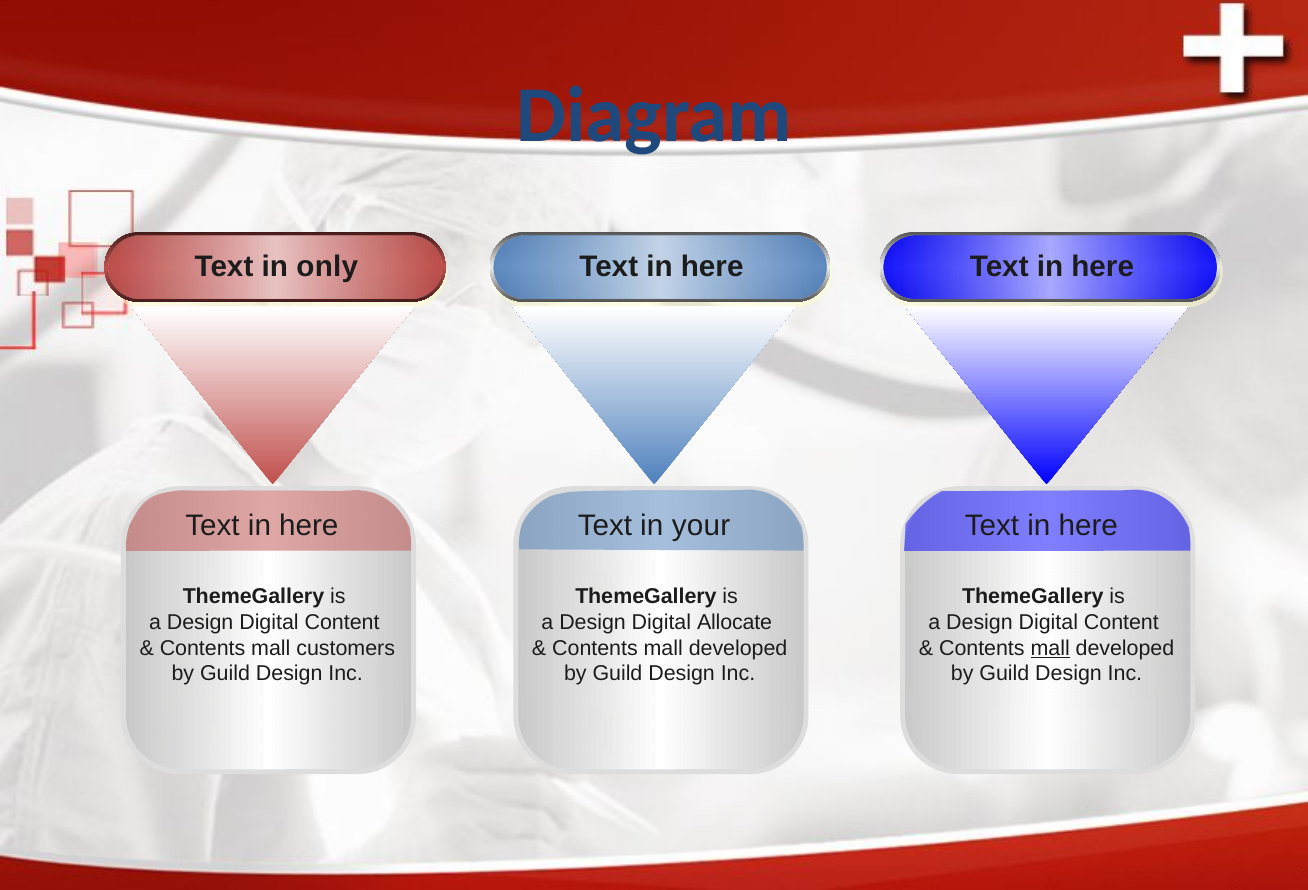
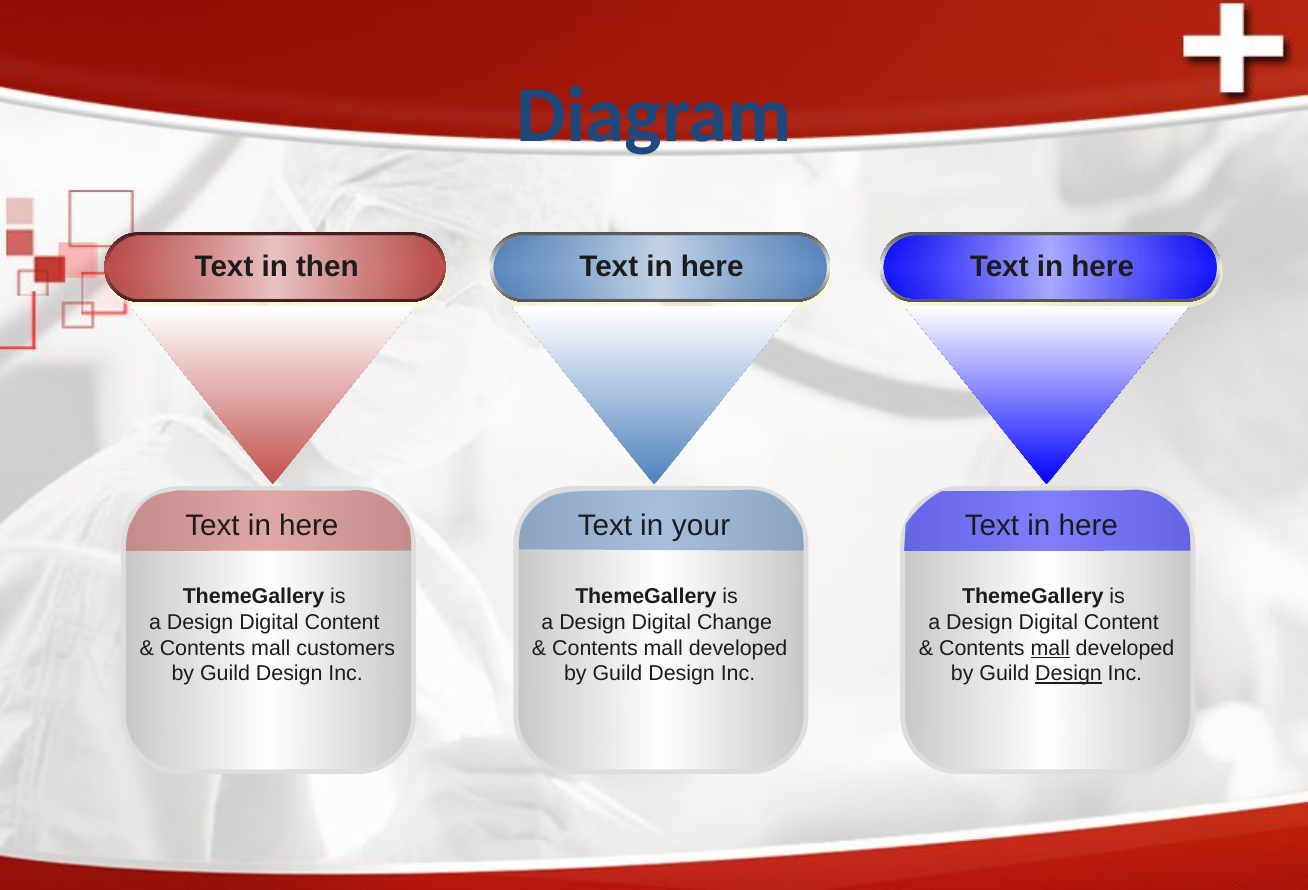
only: only -> then
Allocate: Allocate -> Change
Design at (1069, 674) underline: none -> present
